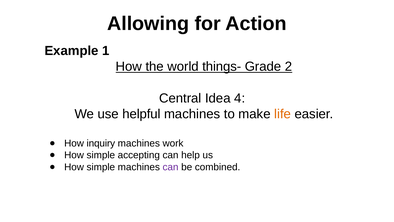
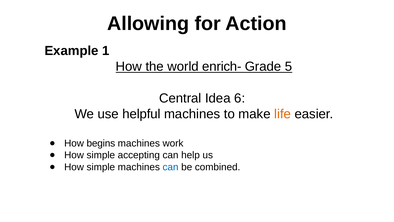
things-: things- -> enrich-
2: 2 -> 5
4: 4 -> 6
inquiry: inquiry -> begins
can at (171, 167) colour: purple -> blue
